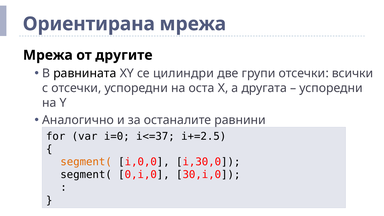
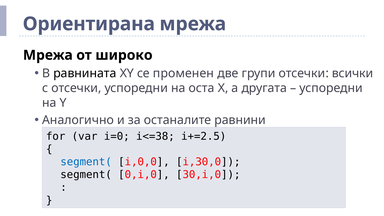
другите: другите -> широко
цилиндри: цилиндри -> променен
i<=37: i<=37 -> i<=38
segment( at (86, 162) colour: orange -> blue
